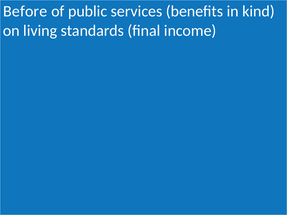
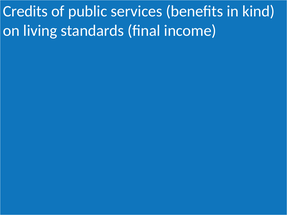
Before: Before -> Credits
